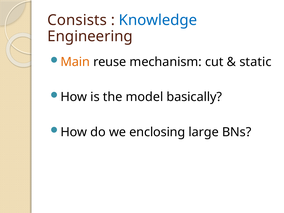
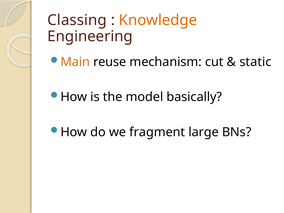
Consists: Consists -> Classing
Knowledge colour: blue -> orange
enclosing: enclosing -> fragment
